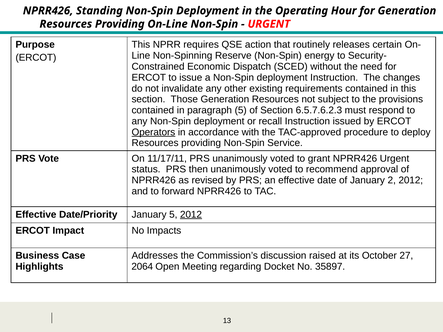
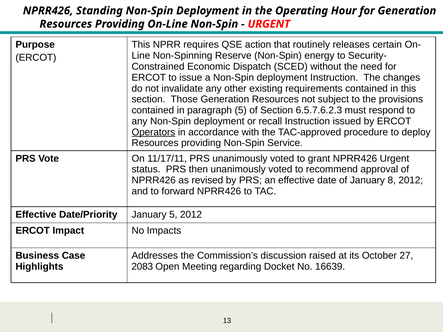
2: 2 -> 8
2012 at (191, 215) underline: present -> none
2064: 2064 -> 2083
35897: 35897 -> 16639
